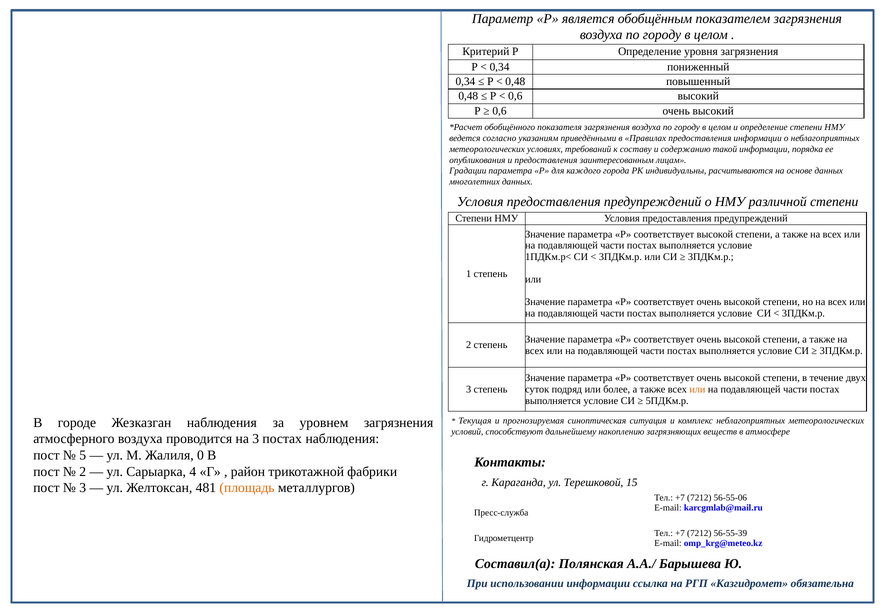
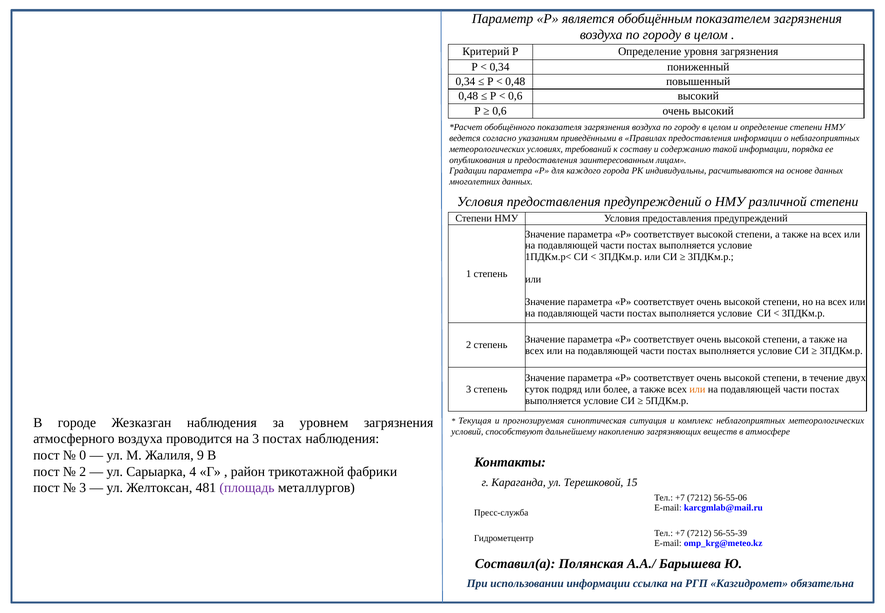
5: 5 -> 0
0: 0 -> 9
площадь colour: orange -> purple
